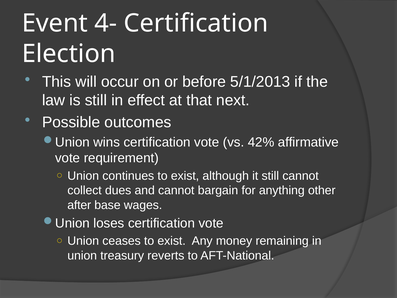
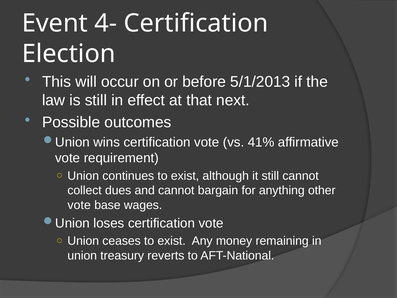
42%: 42% -> 41%
after at (79, 205): after -> vote
